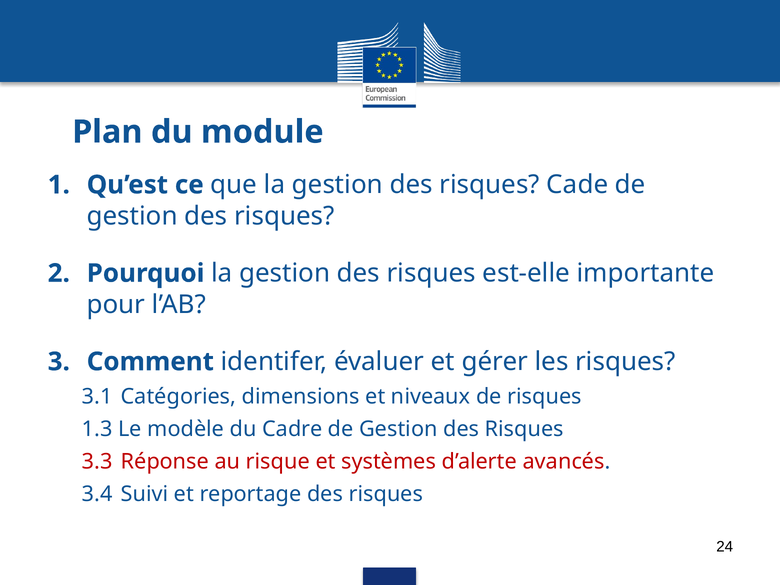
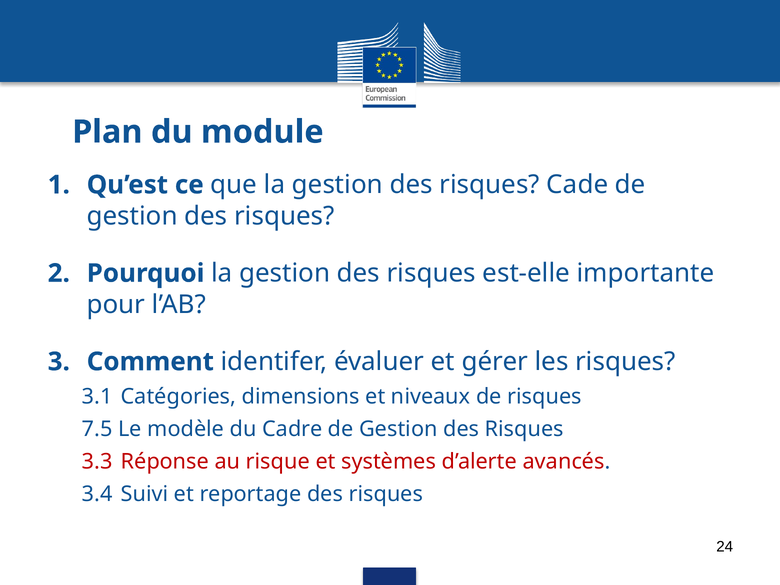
1.3: 1.3 -> 7.5
